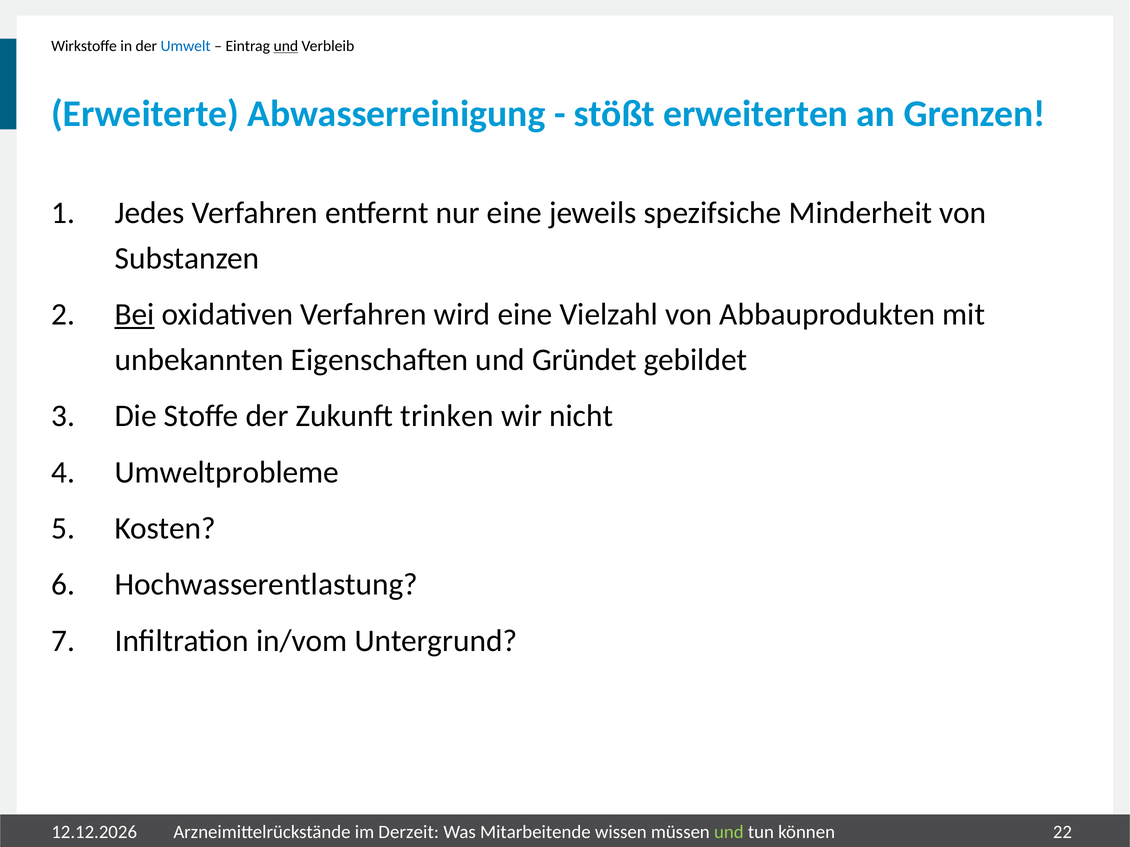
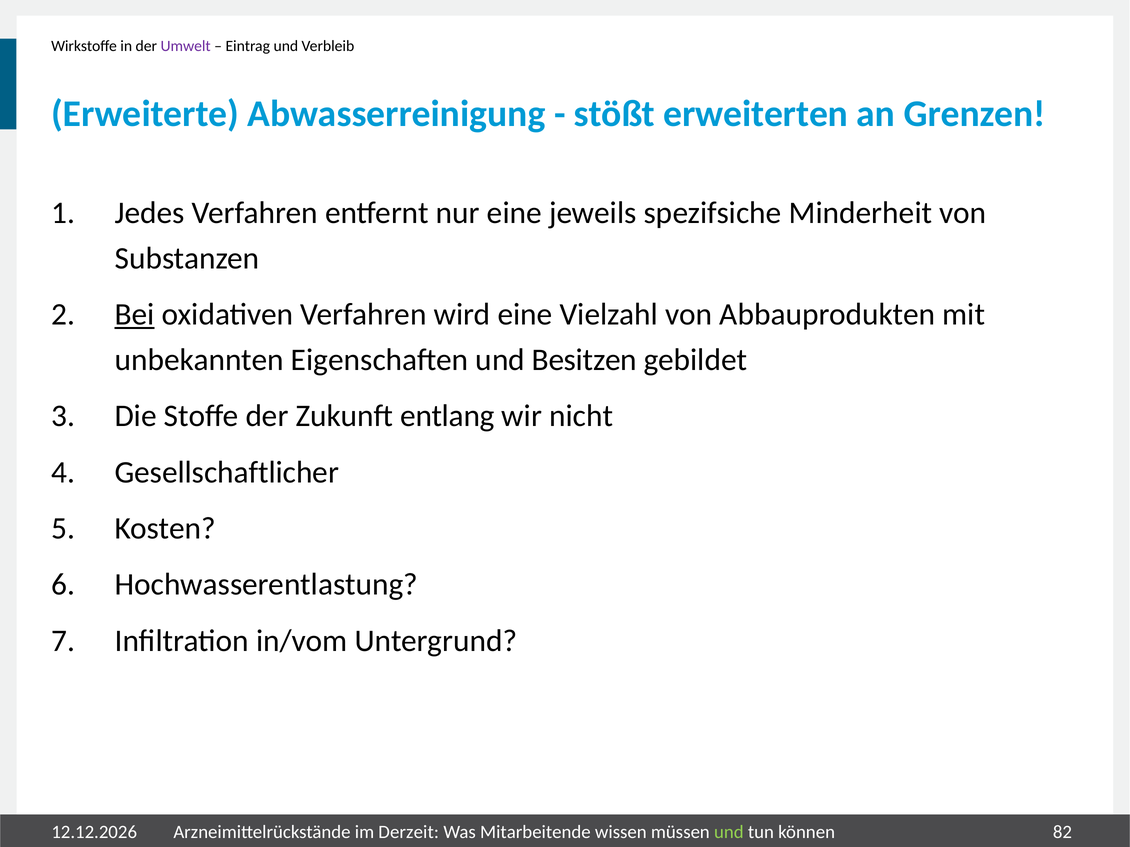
Umwelt colour: blue -> purple
und at (286, 46) underline: present -> none
Gründet: Gründet -> Besitzen
trinken: trinken -> entlang
Umweltprobleme: Umweltprobleme -> Gesellschaftlicher
22: 22 -> 82
